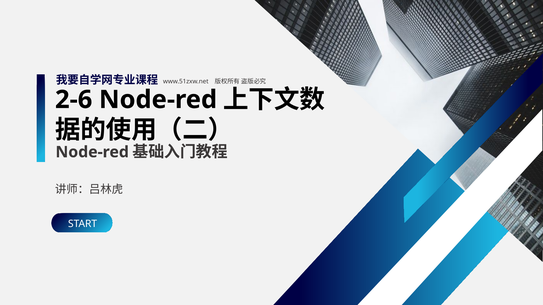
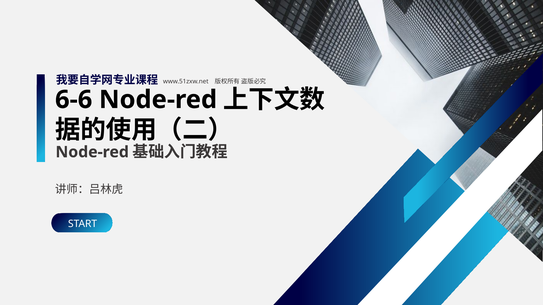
2-6: 2-6 -> 6-6
